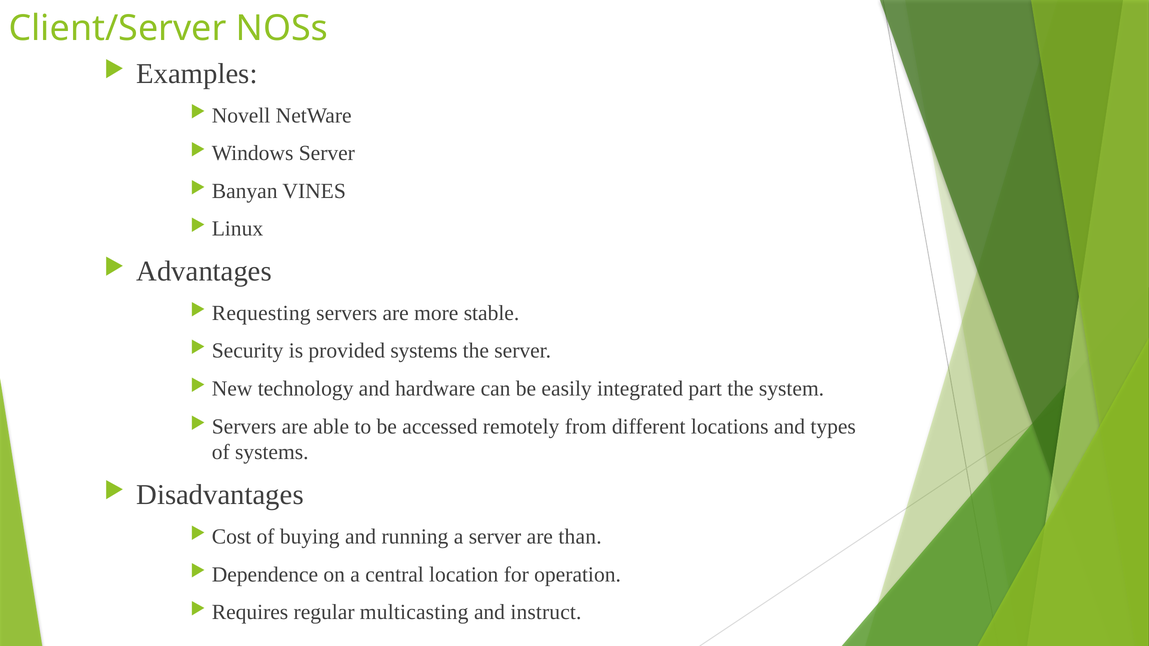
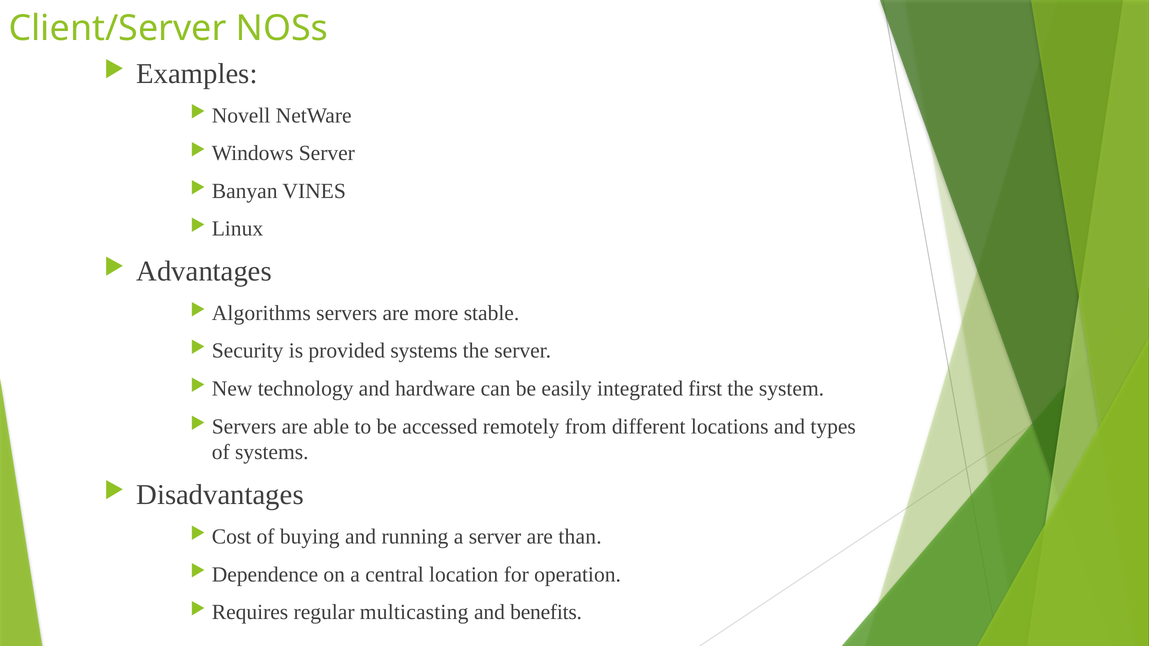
Requesting: Requesting -> Algorithms
part: part -> first
instruct: instruct -> benefits
